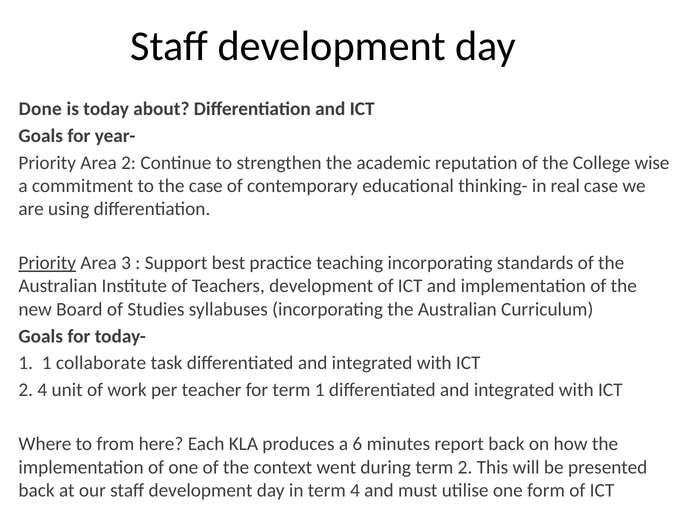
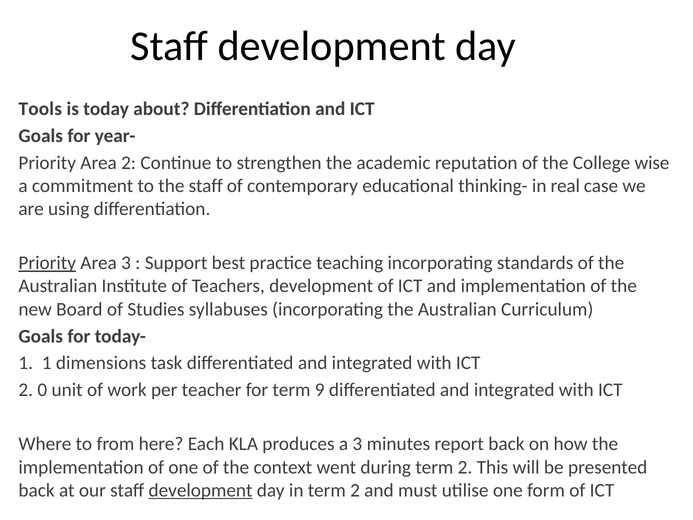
Done: Done -> Tools
the case: case -> staff
collaborate: collaborate -> dimensions
2 4: 4 -> 0
term 1: 1 -> 9
a 6: 6 -> 3
development at (201, 490) underline: none -> present
in term 4: 4 -> 2
